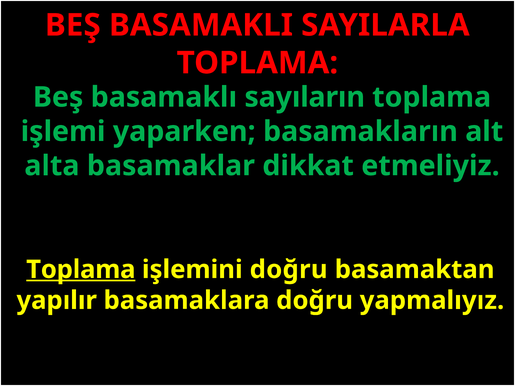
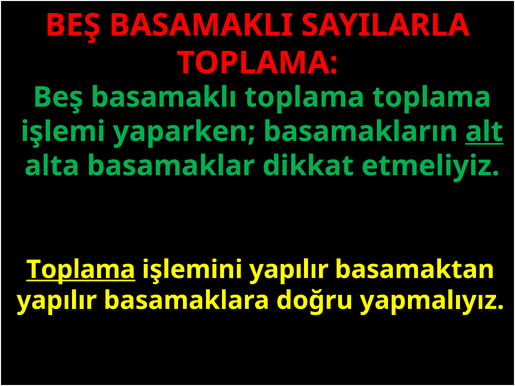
basamaklı sayıların: sayıların -> toplama
alt underline: none -> present
işlemini doğru: doğru -> yapılır
